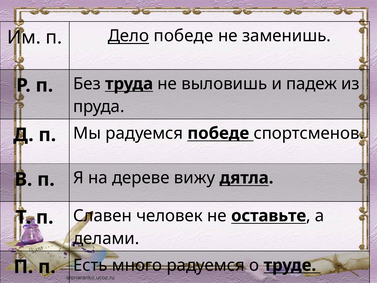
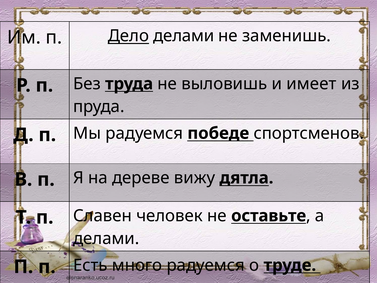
Дело победе: победе -> делами
падеж: падеж -> имеет
